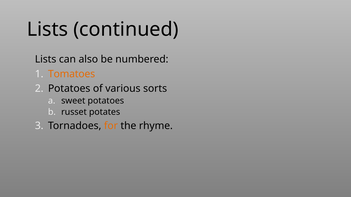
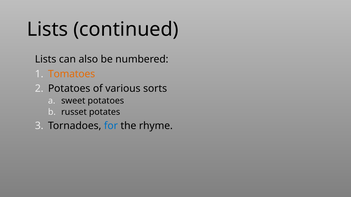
for colour: orange -> blue
